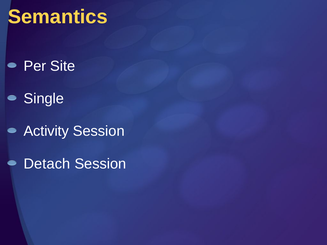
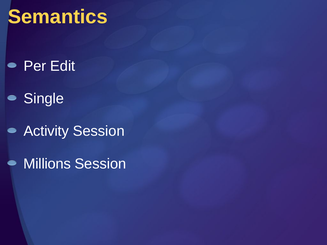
Site: Site -> Edit
Detach: Detach -> Millions
